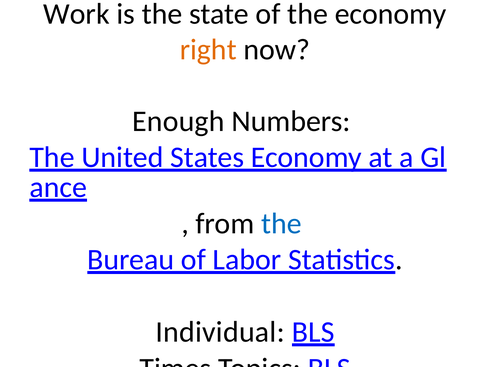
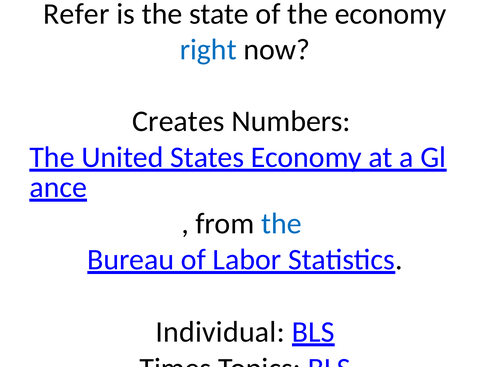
Work: Work -> Refer
right colour: orange -> blue
Enough: Enough -> Creates
